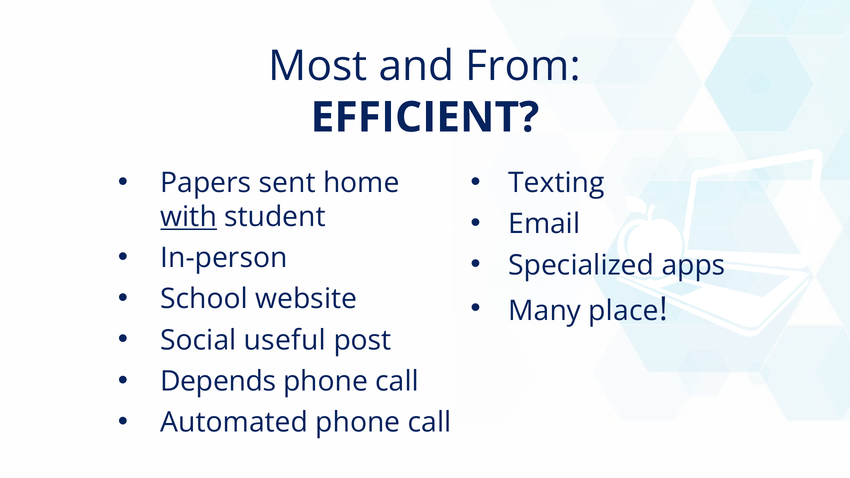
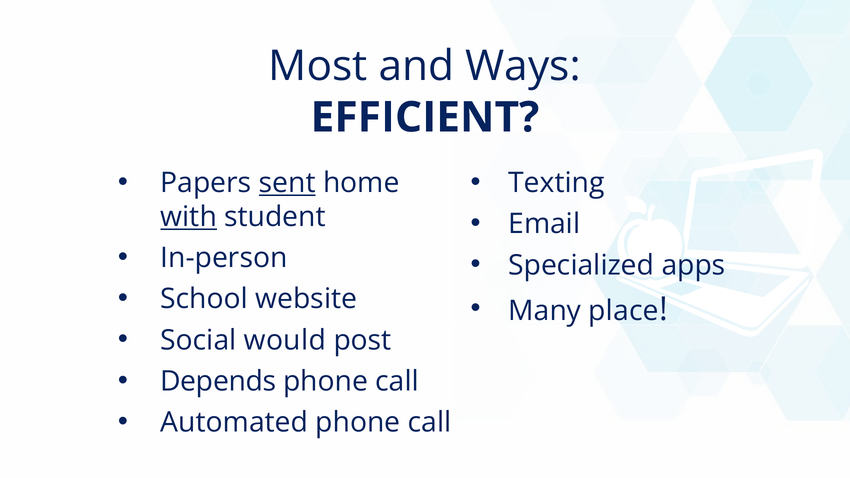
From: From -> Ways
sent underline: none -> present
useful: useful -> would
